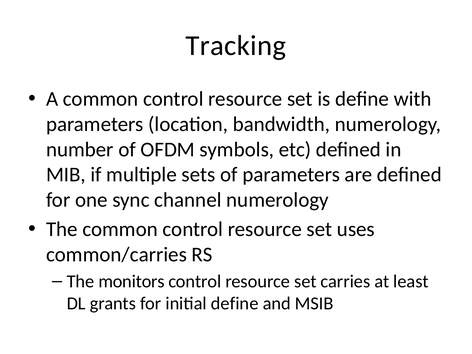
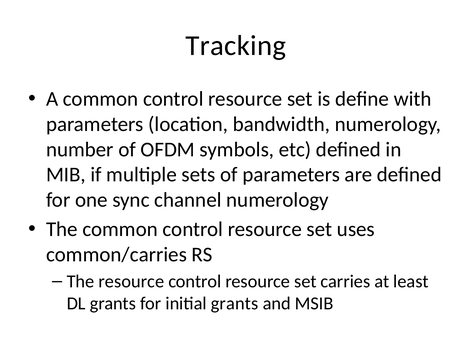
The monitors: monitors -> resource
initial define: define -> grants
